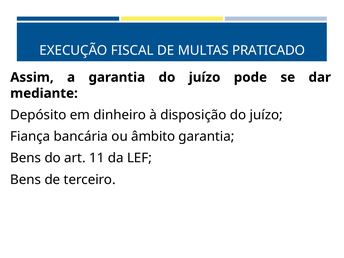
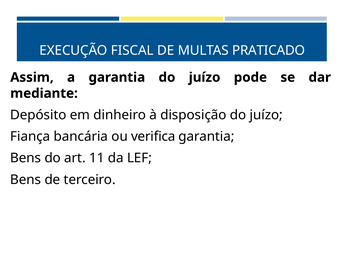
âmbito: âmbito -> verifica
